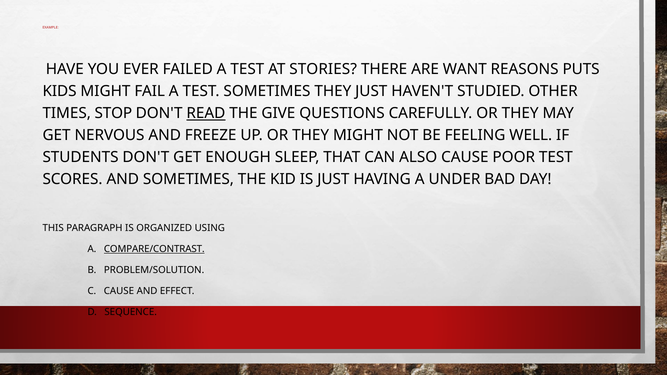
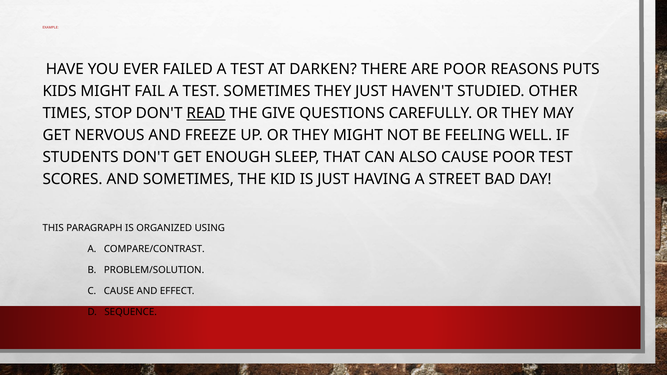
STORIES: STORIES -> DARKEN
ARE WANT: WANT -> POOR
UNDER: UNDER -> STREET
COMPARE/CONTRAST underline: present -> none
